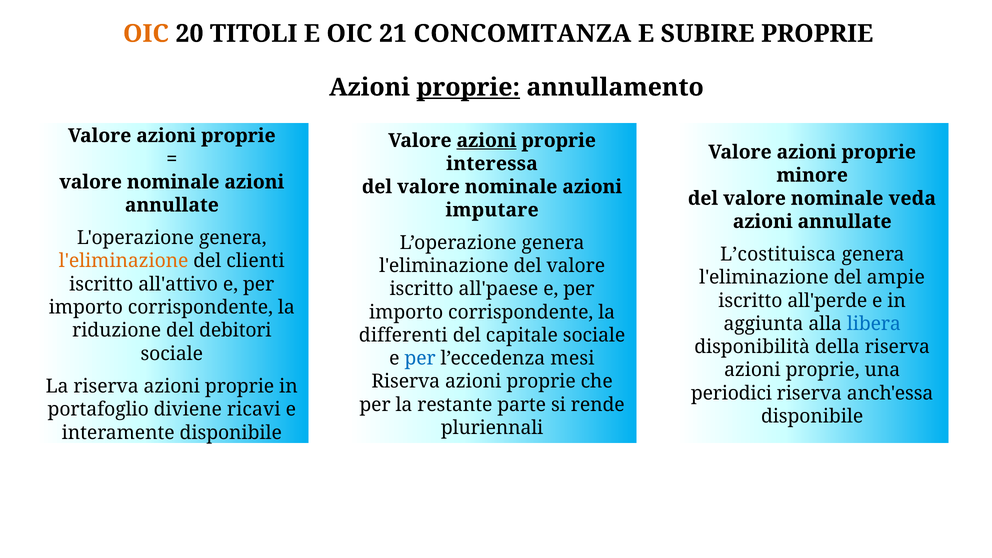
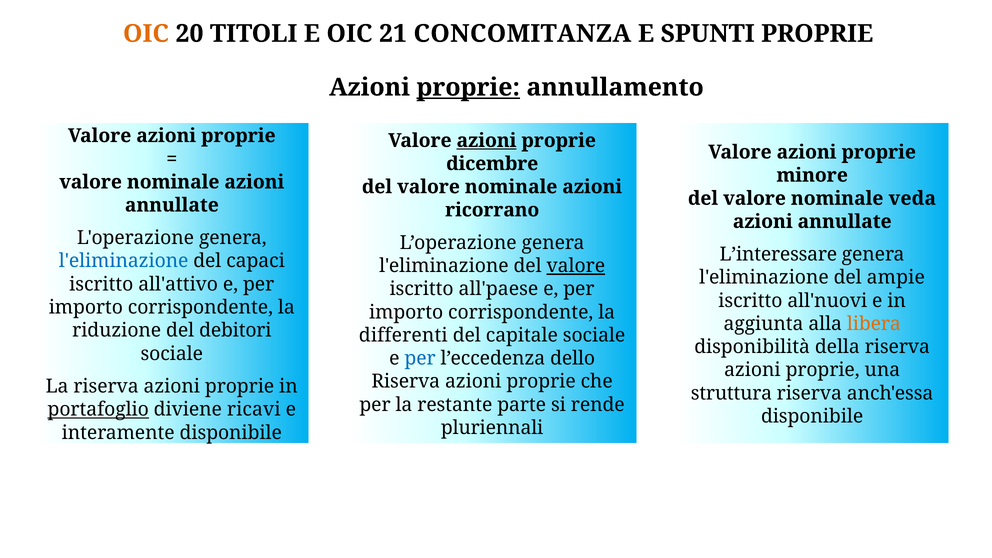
SUBIRE: SUBIRE -> SPUNTI
interessa: interessa -> dicembre
imputare: imputare -> ricorrano
L’costituisca: L’costituisca -> L’interessare
l'eliminazione at (124, 261) colour: orange -> blue
clienti: clienti -> capaci
valore at (576, 266) underline: none -> present
all'perde: all'perde -> all'nuovi
libera colour: blue -> orange
mesi: mesi -> dello
periodici: periodici -> struttura
portafoglio underline: none -> present
